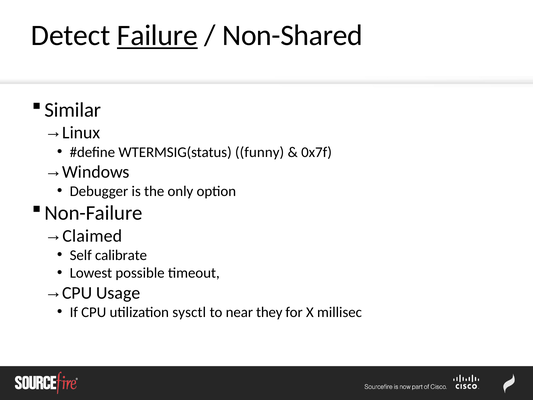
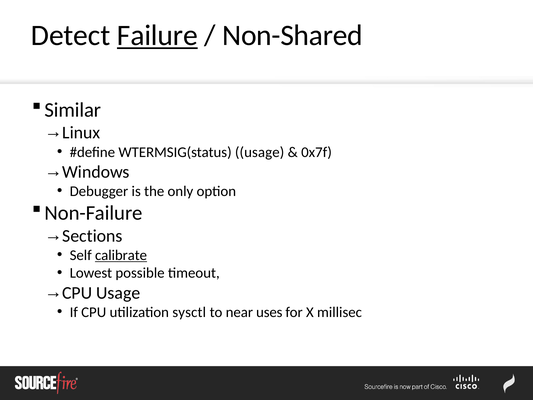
WTERMSIG(status funny: funny -> usage
Claimed: Claimed -> Sections
calibrate underline: none -> present
they: they -> uses
